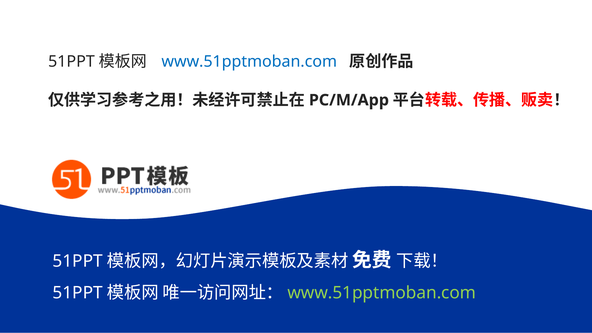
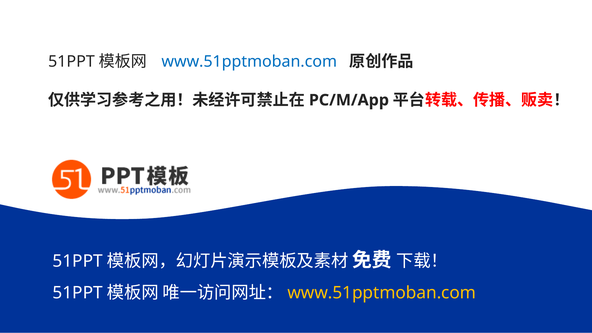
www.51pptmoban.com at (382, 293) colour: light green -> yellow
